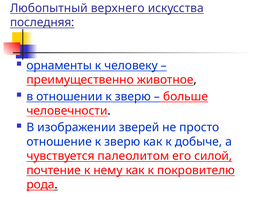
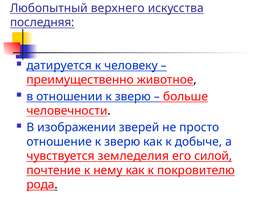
орнаменты: орнаменты -> датируется
палеолитом: палеолитом -> земледелия
